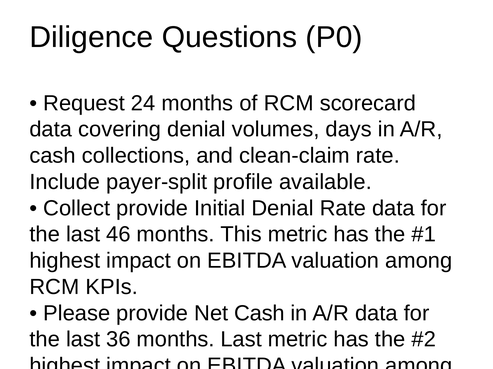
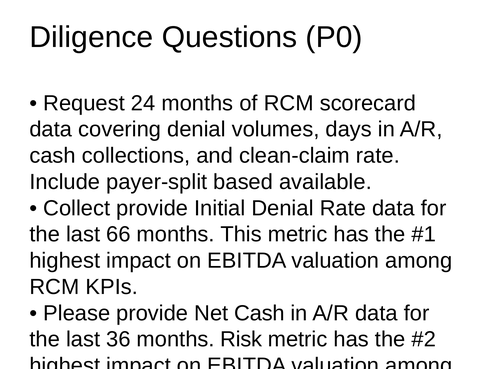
profile: profile -> based
46: 46 -> 66
months Last: Last -> Risk
